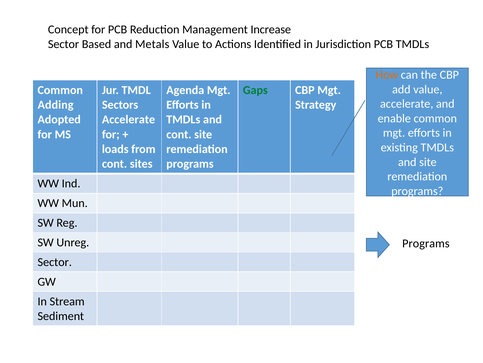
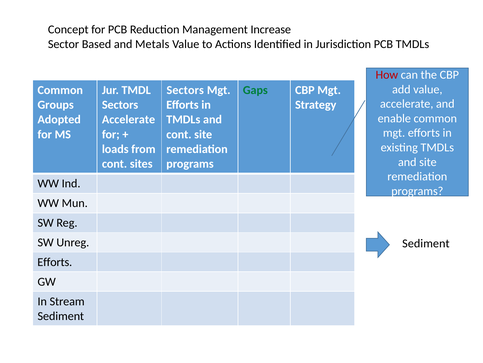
How colour: orange -> red
Agenda at (185, 90): Agenda -> Sectors
Adding: Adding -> Groups
Programs at (426, 243): Programs -> Sediment
Sector at (55, 262): Sector -> Efforts
